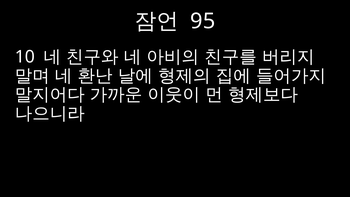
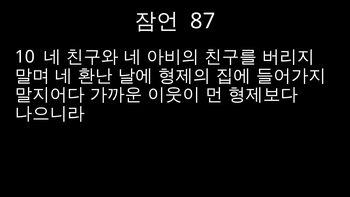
95: 95 -> 87
